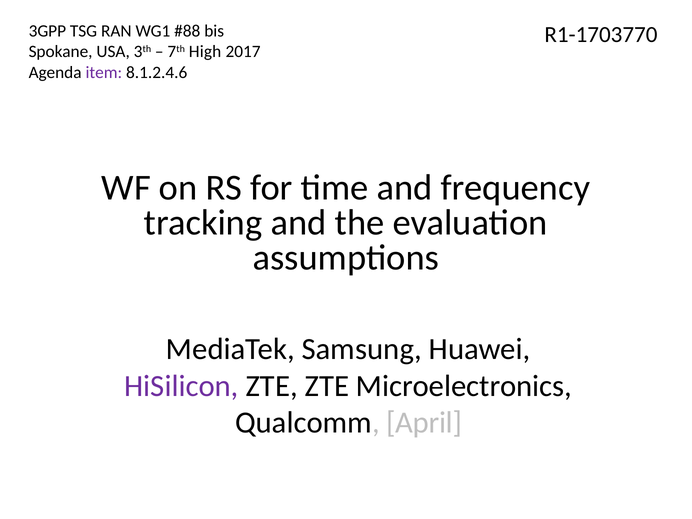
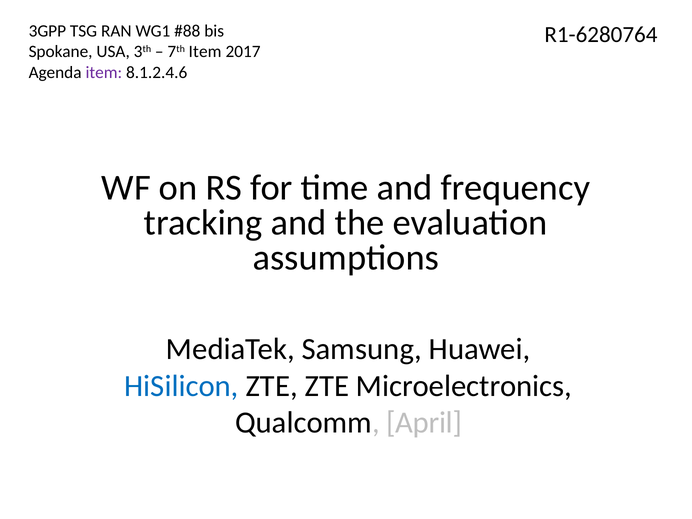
R1-1703770: R1-1703770 -> R1-6280764
7th High: High -> Item
HiSilicon colour: purple -> blue
